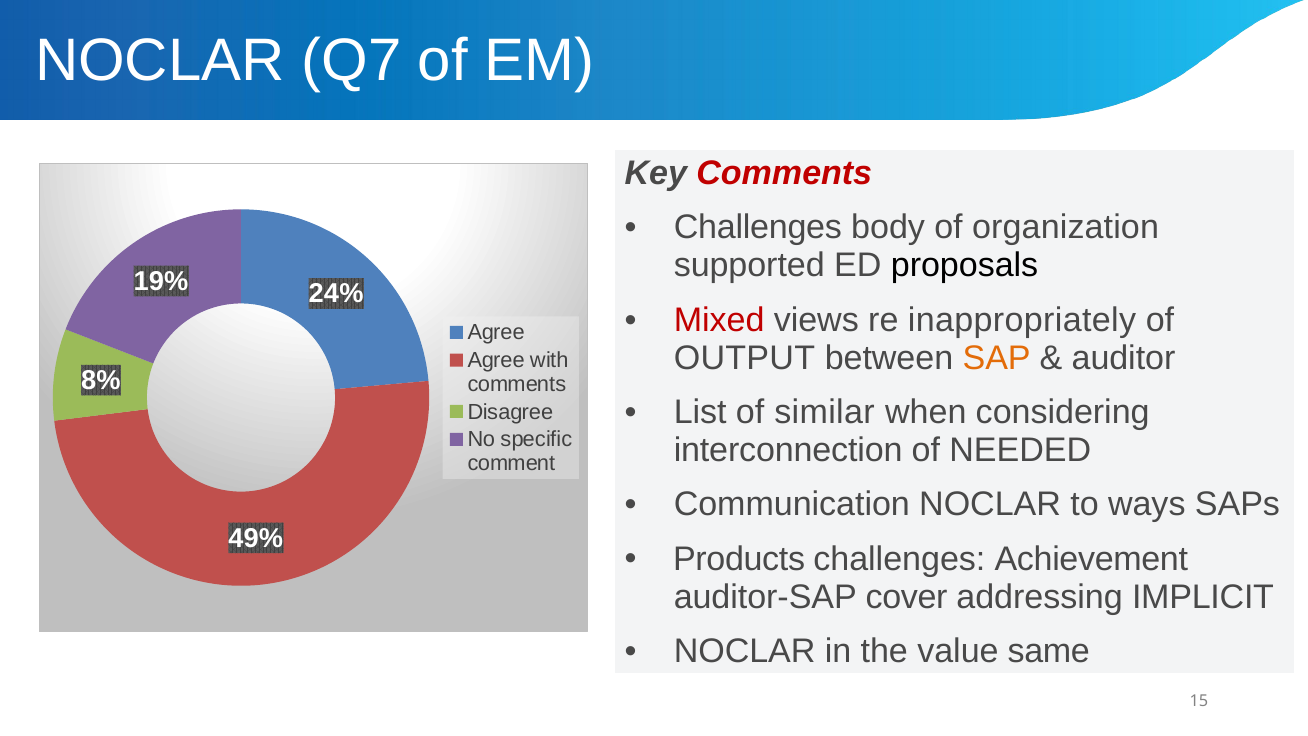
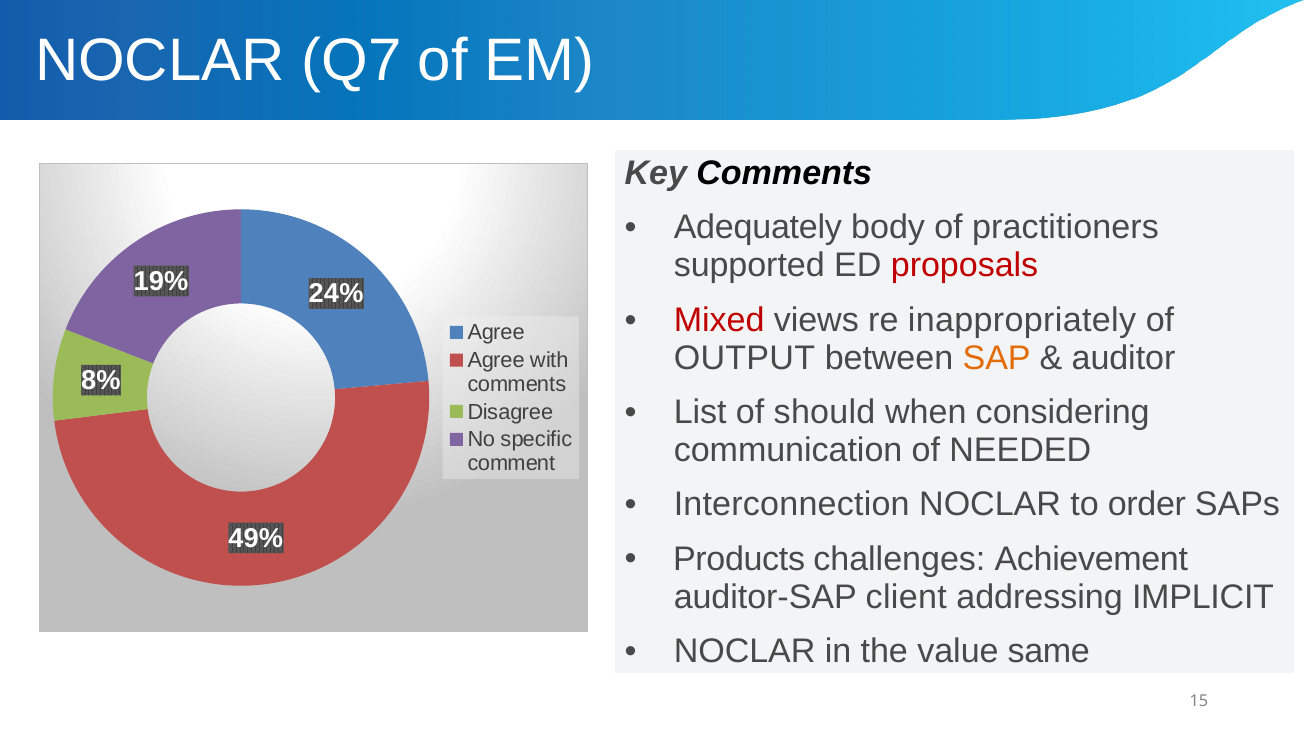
Comments at (784, 173) colour: red -> black
Challenges at (758, 228): Challenges -> Adequately
organization: organization -> practitioners
proposals colour: black -> red
similar: similar -> should
interconnection: interconnection -> communication
Communication: Communication -> Interconnection
ways: ways -> order
cover: cover -> client
